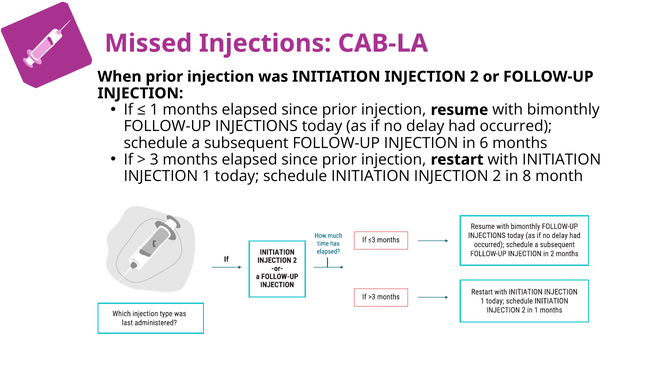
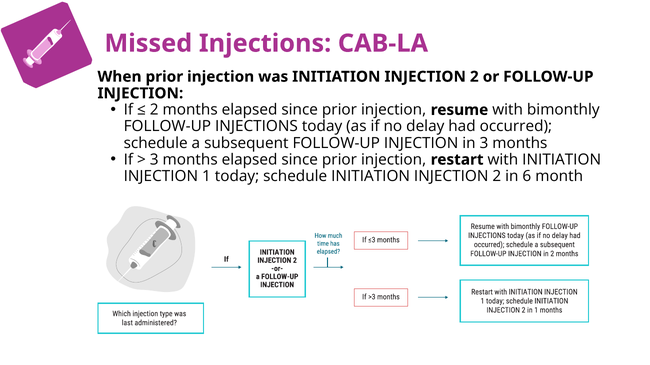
1 at (154, 110): 1 -> 2
in 6: 6 -> 3
8: 8 -> 6
